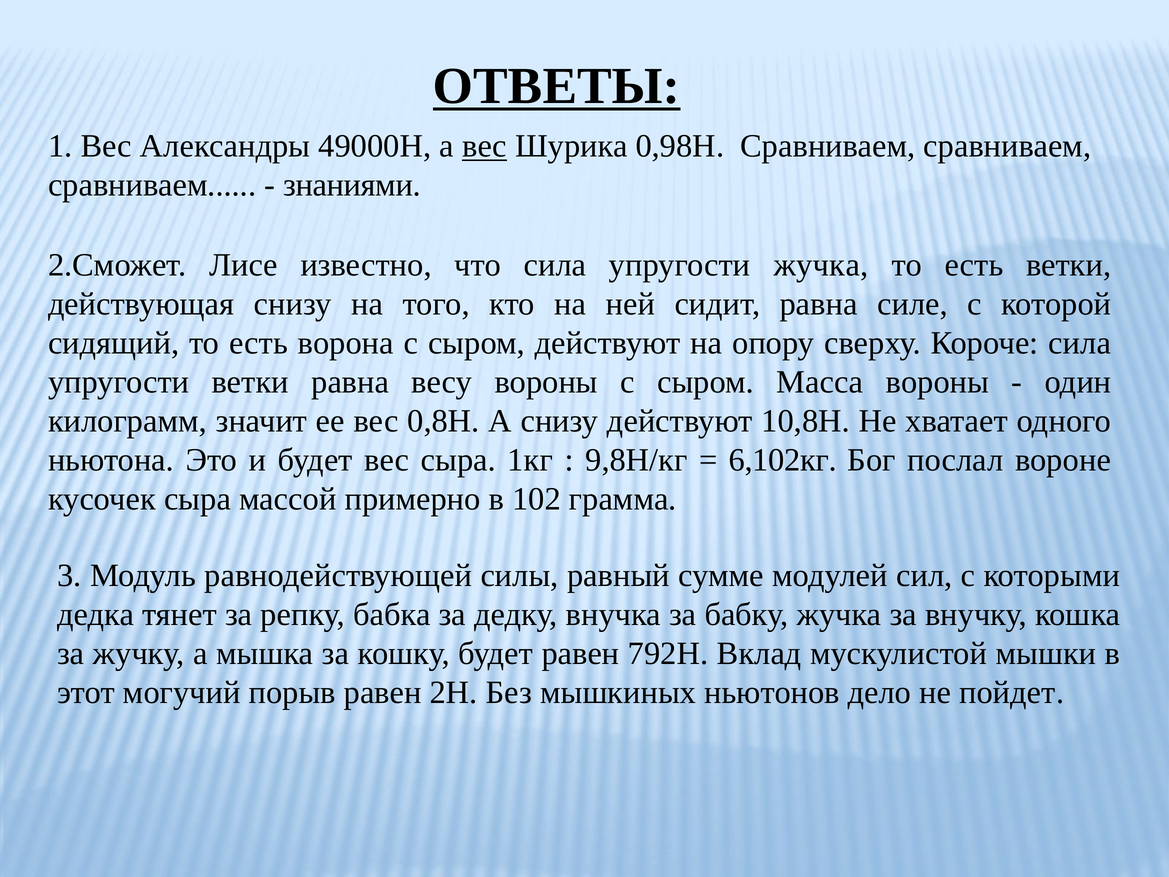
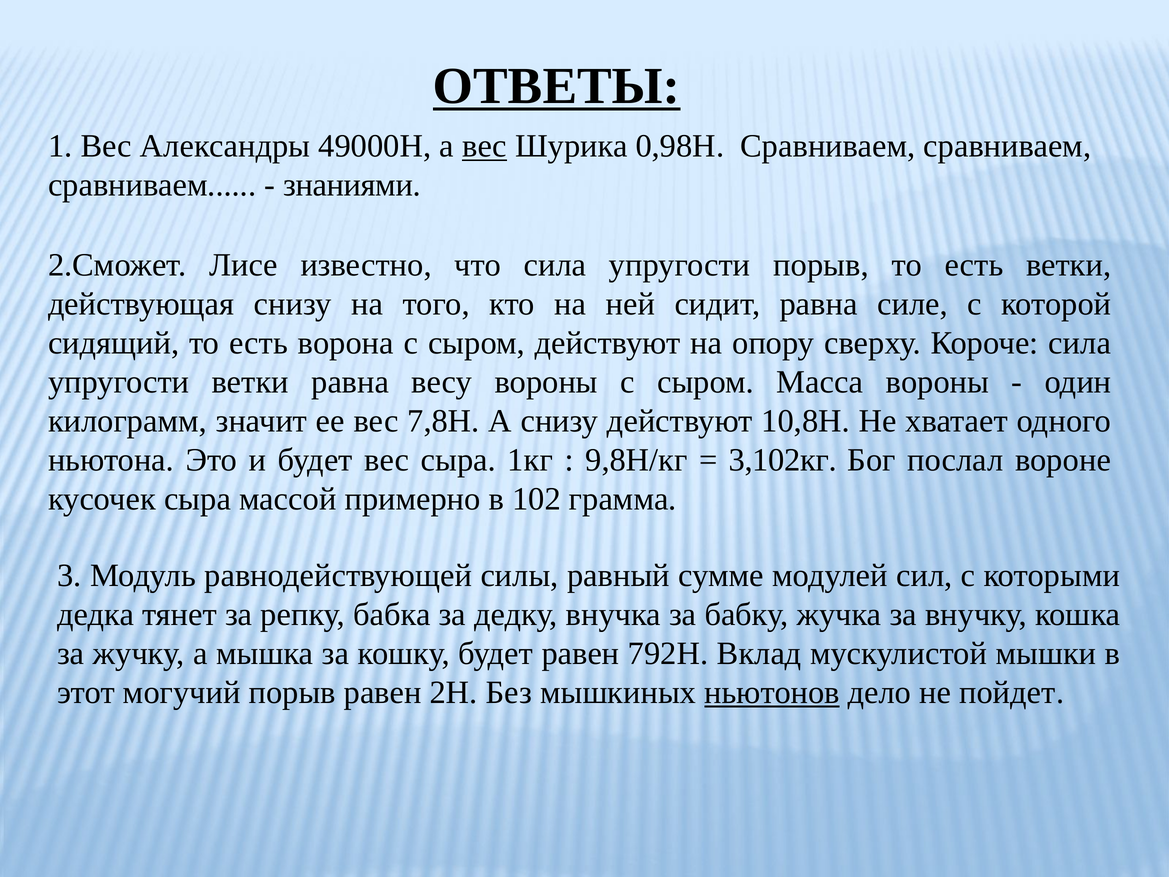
упругости жучка: жучка -> порыв
0,8Н: 0,8Н -> 7,8Н
6,102кг: 6,102кг -> 3,102кг
ньютонов underline: none -> present
